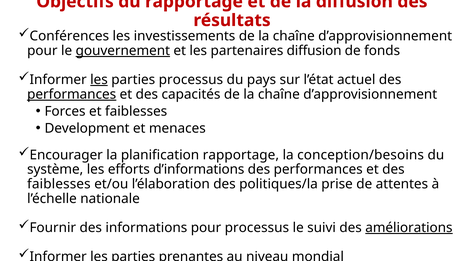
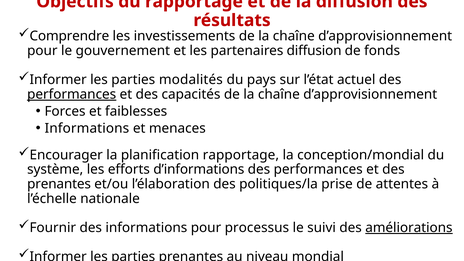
Conférences: Conférences -> Comprendre
gouvernement underline: present -> none
les at (99, 80) underline: present -> none
parties processus: processus -> modalités
Development at (87, 128): Development -> Informations
conception/besoins: conception/besoins -> conception/mondial
faiblesses at (59, 184): faiblesses -> prenantes
